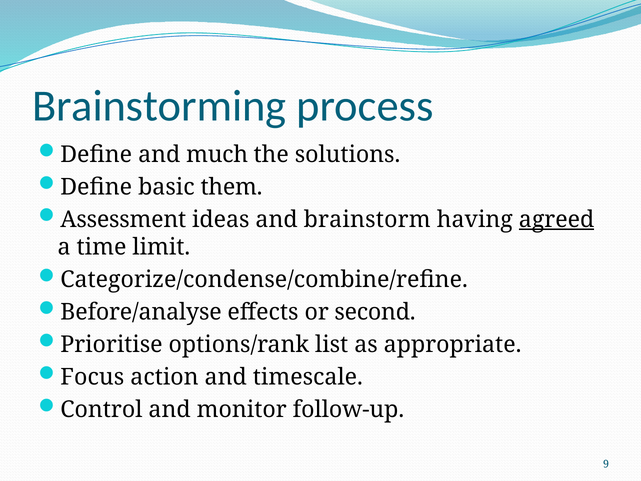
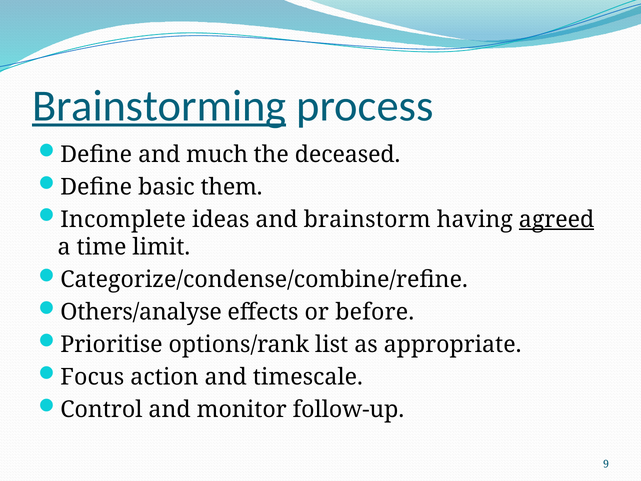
Brainstorming underline: none -> present
solutions: solutions -> deceased
Assessment: Assessment -> Incomplete
Before/analyse: Before/analyse -> Others/analyse
second: second -> before
